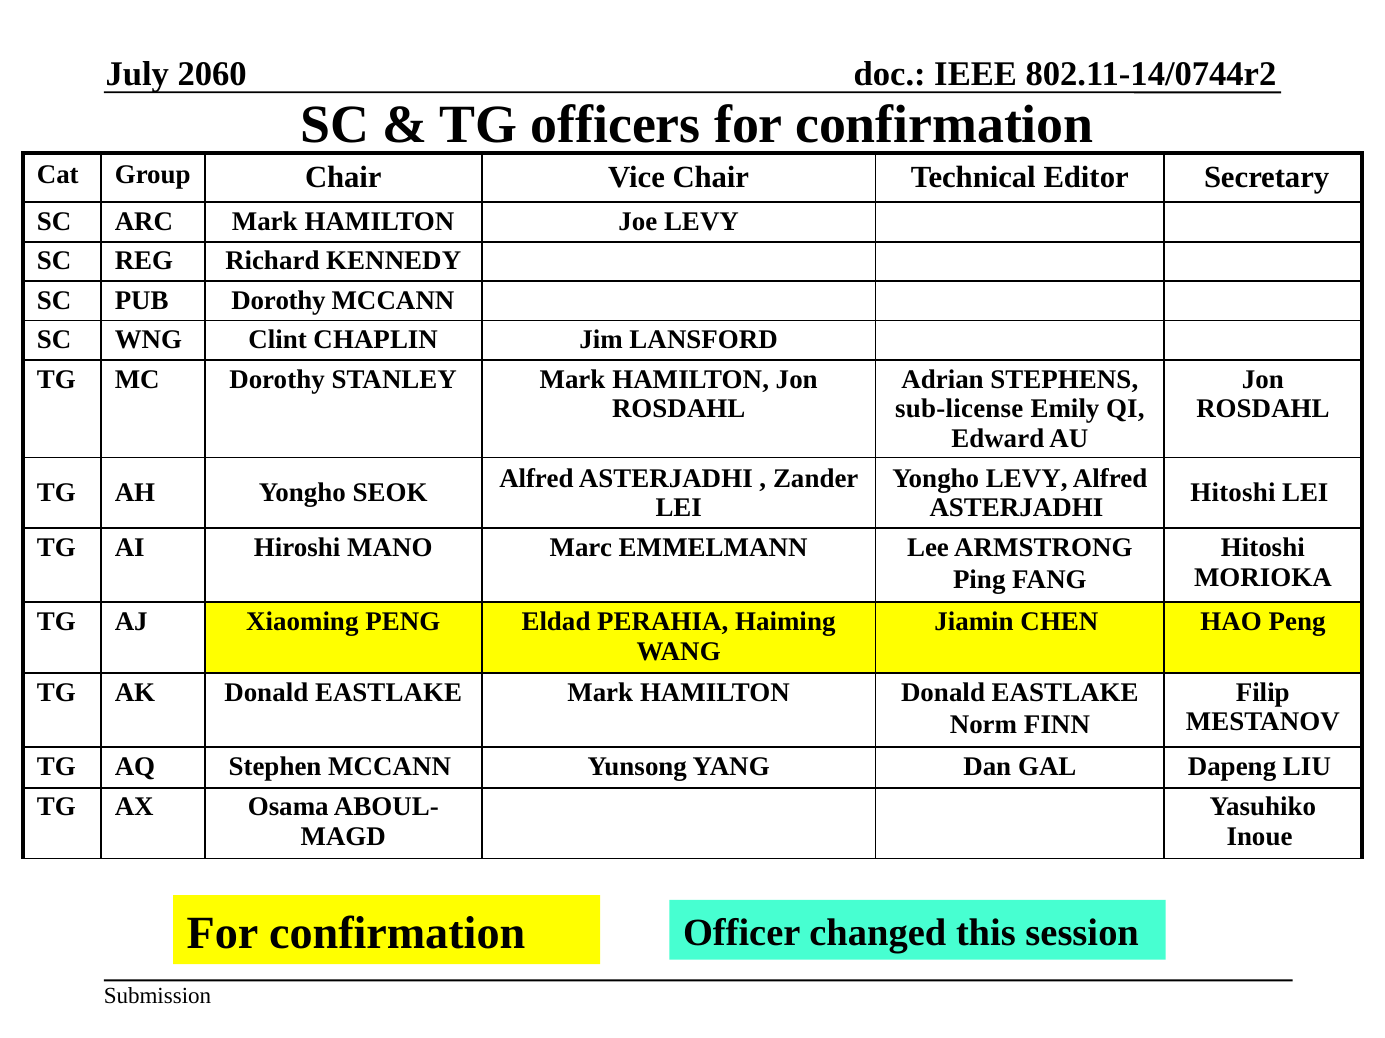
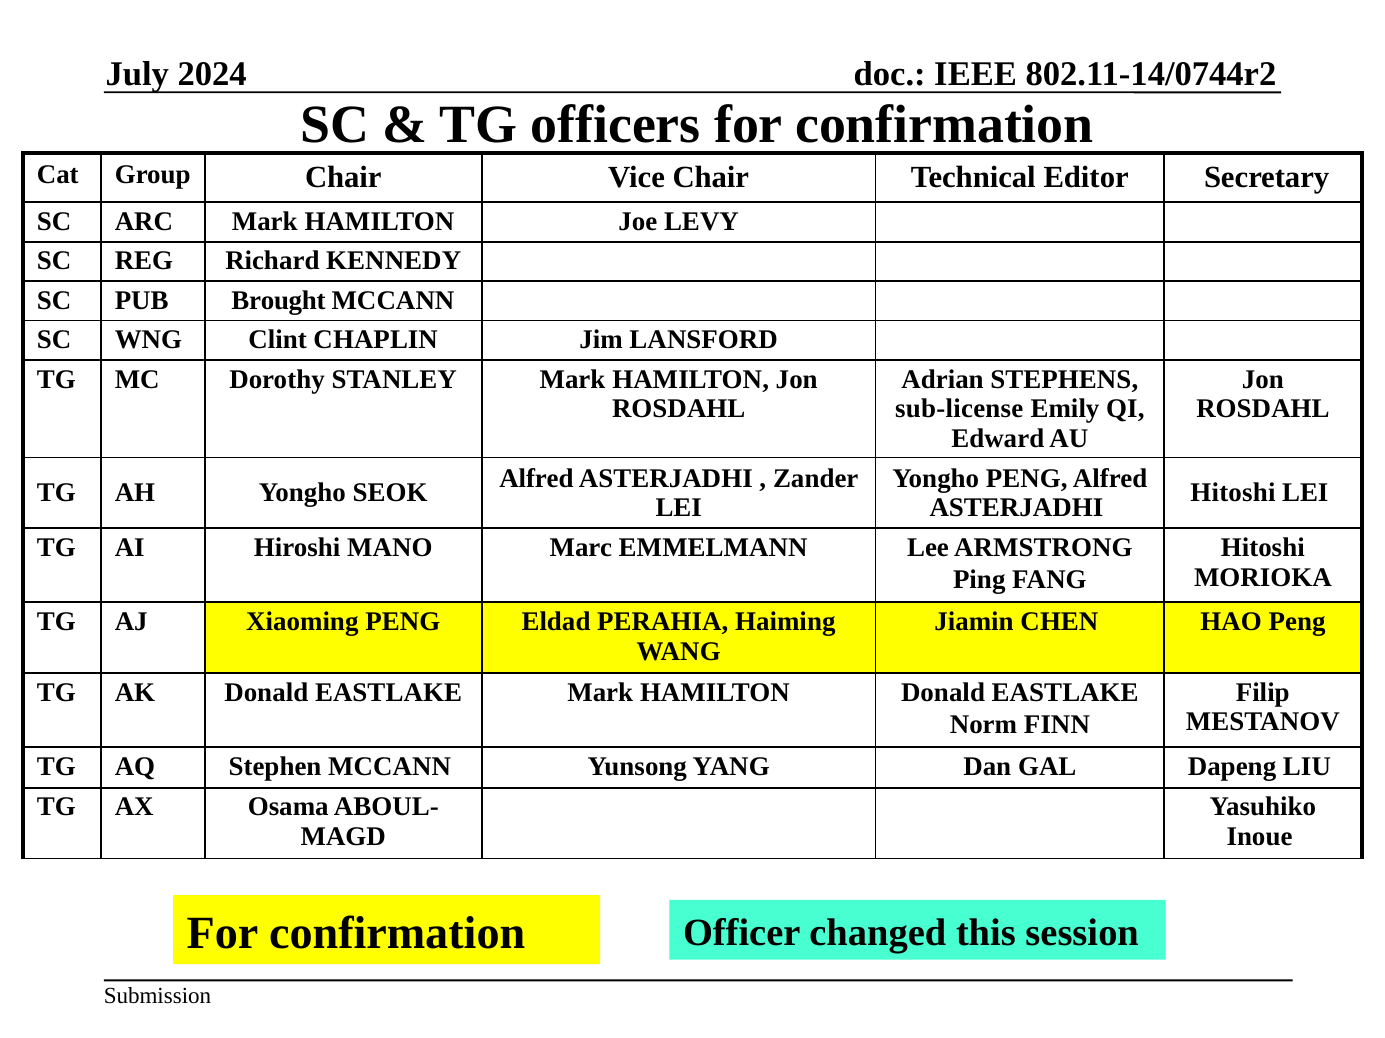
2060: 2060 -> 2024
PUB Dorothy: Dorothy -> Brought
Yongho LEVY: LEVY -> PENG
